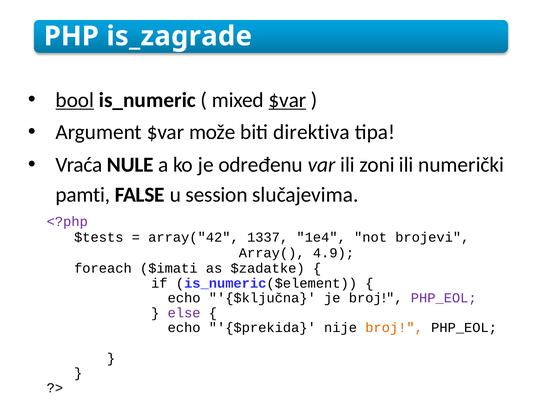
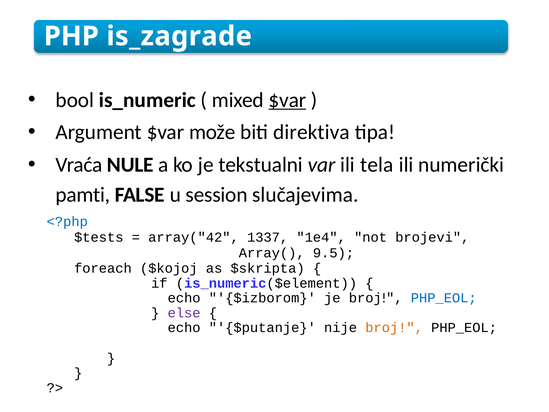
bool underline: present -> none
određenu: određenu -> tekstualni
zoni: zoni -> tela
<?php colour: purple -> blue
4.9: 4.9 -> 9.5
$imati: $imati -> $kojoj
$zadatke: $zadatke -> $skripta
$ključna: $ključna -> $izborom
PHP_EOL at (444, 298) colour: purple -> blue
$prekida: $prekida -> $putanje
